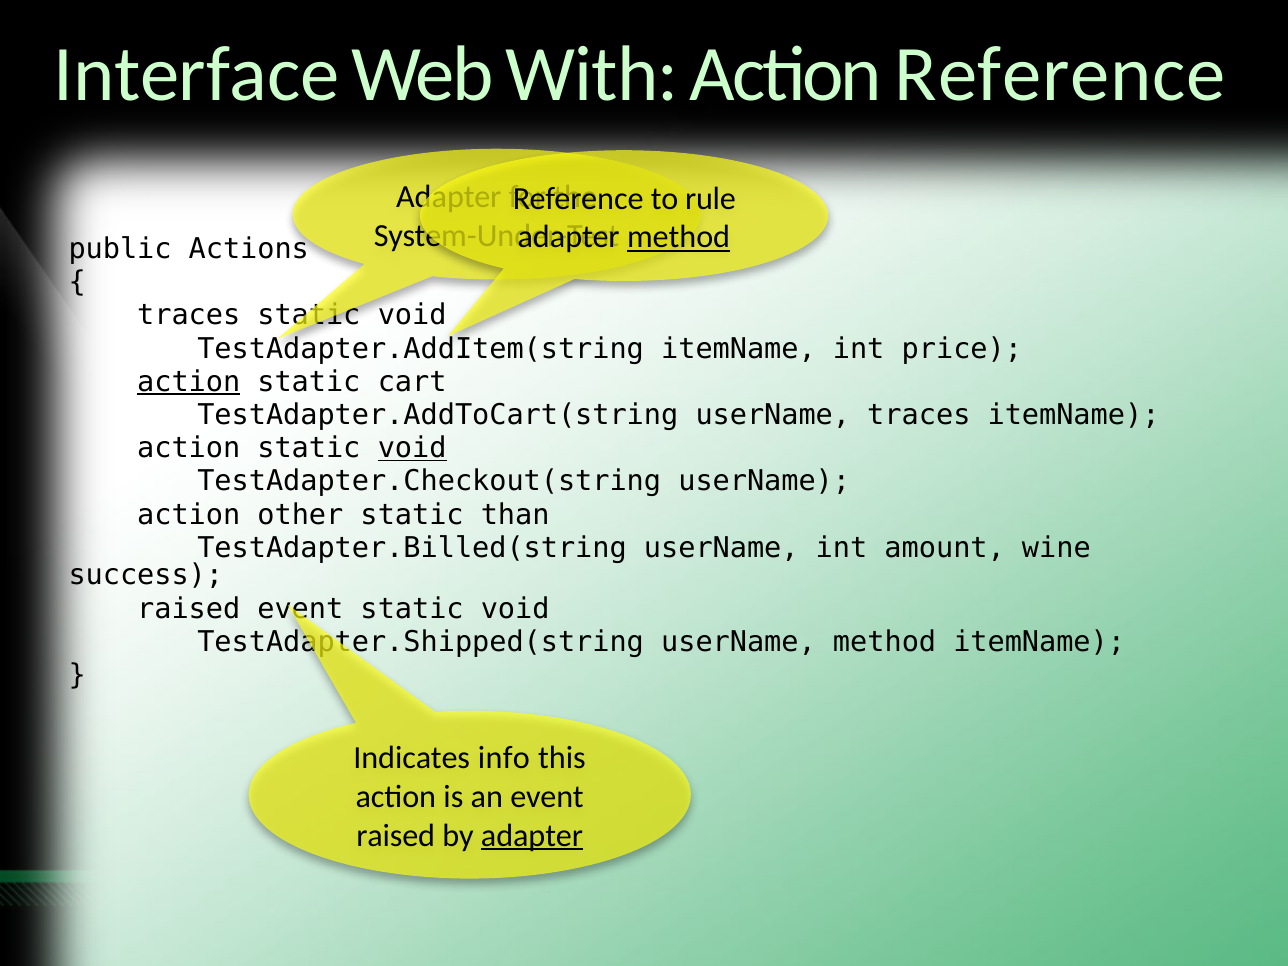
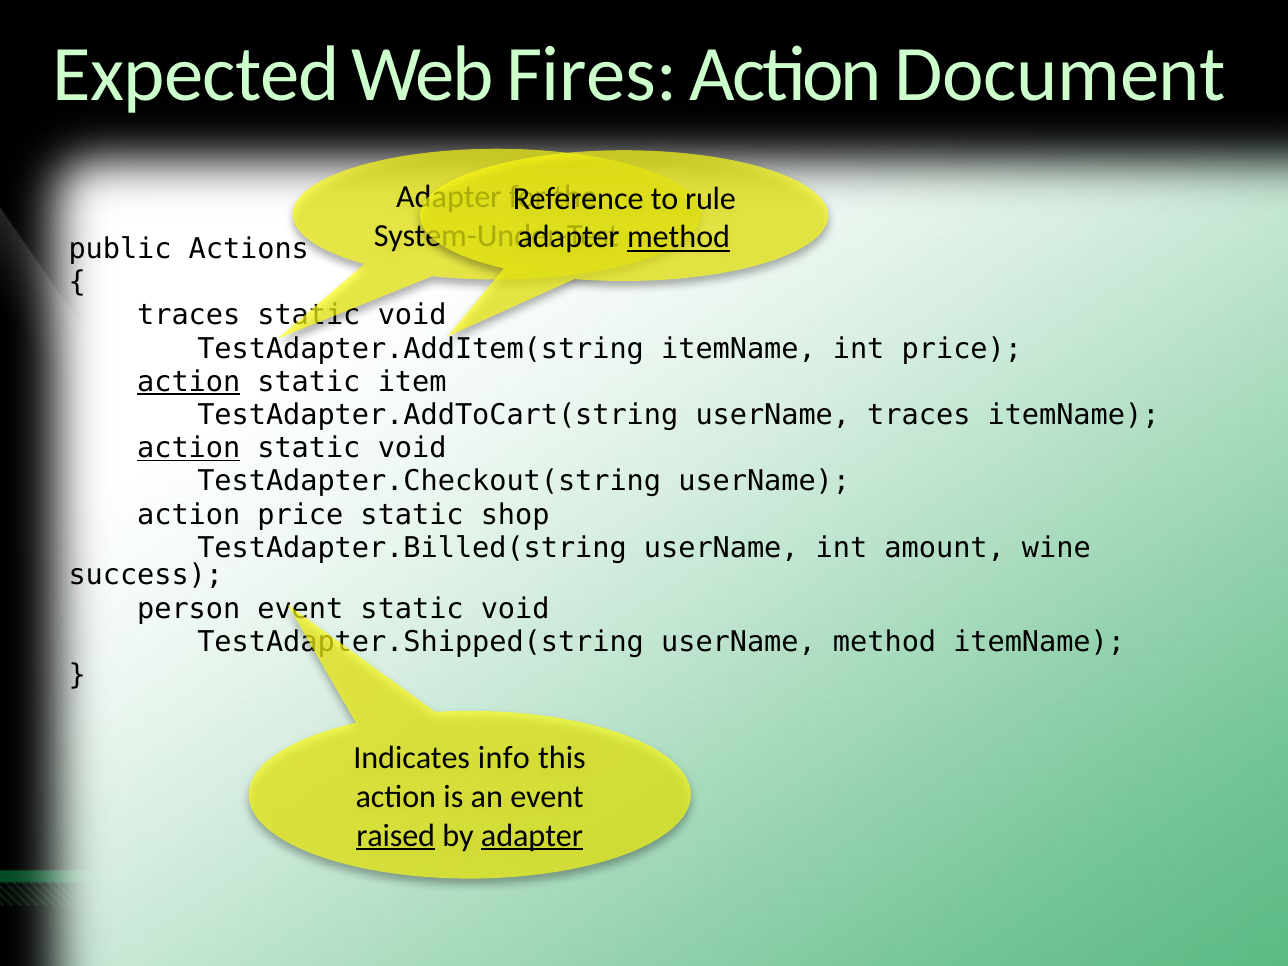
Interface: Interface -> Expected
With: With -> Fires
Action Reference: Reference -> Document
cart: cart -> item
action at (189, 448) underline: none -> present
void at (412, 448) underline: present -> none
action other: other -> price
than: than -> shop
raised at (189, 609): raised -> person
raised at (396, 836) underline: none -> present
